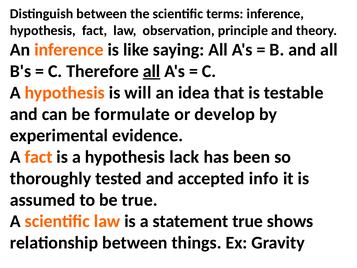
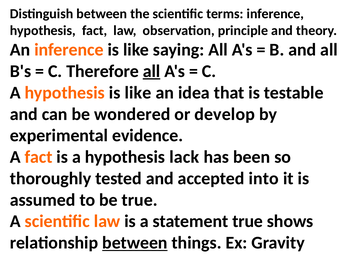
hypothesis is will: will -> like
formulate: formulate -> wondered
info: info -> into
between at (135, 243) underline: none -> present
